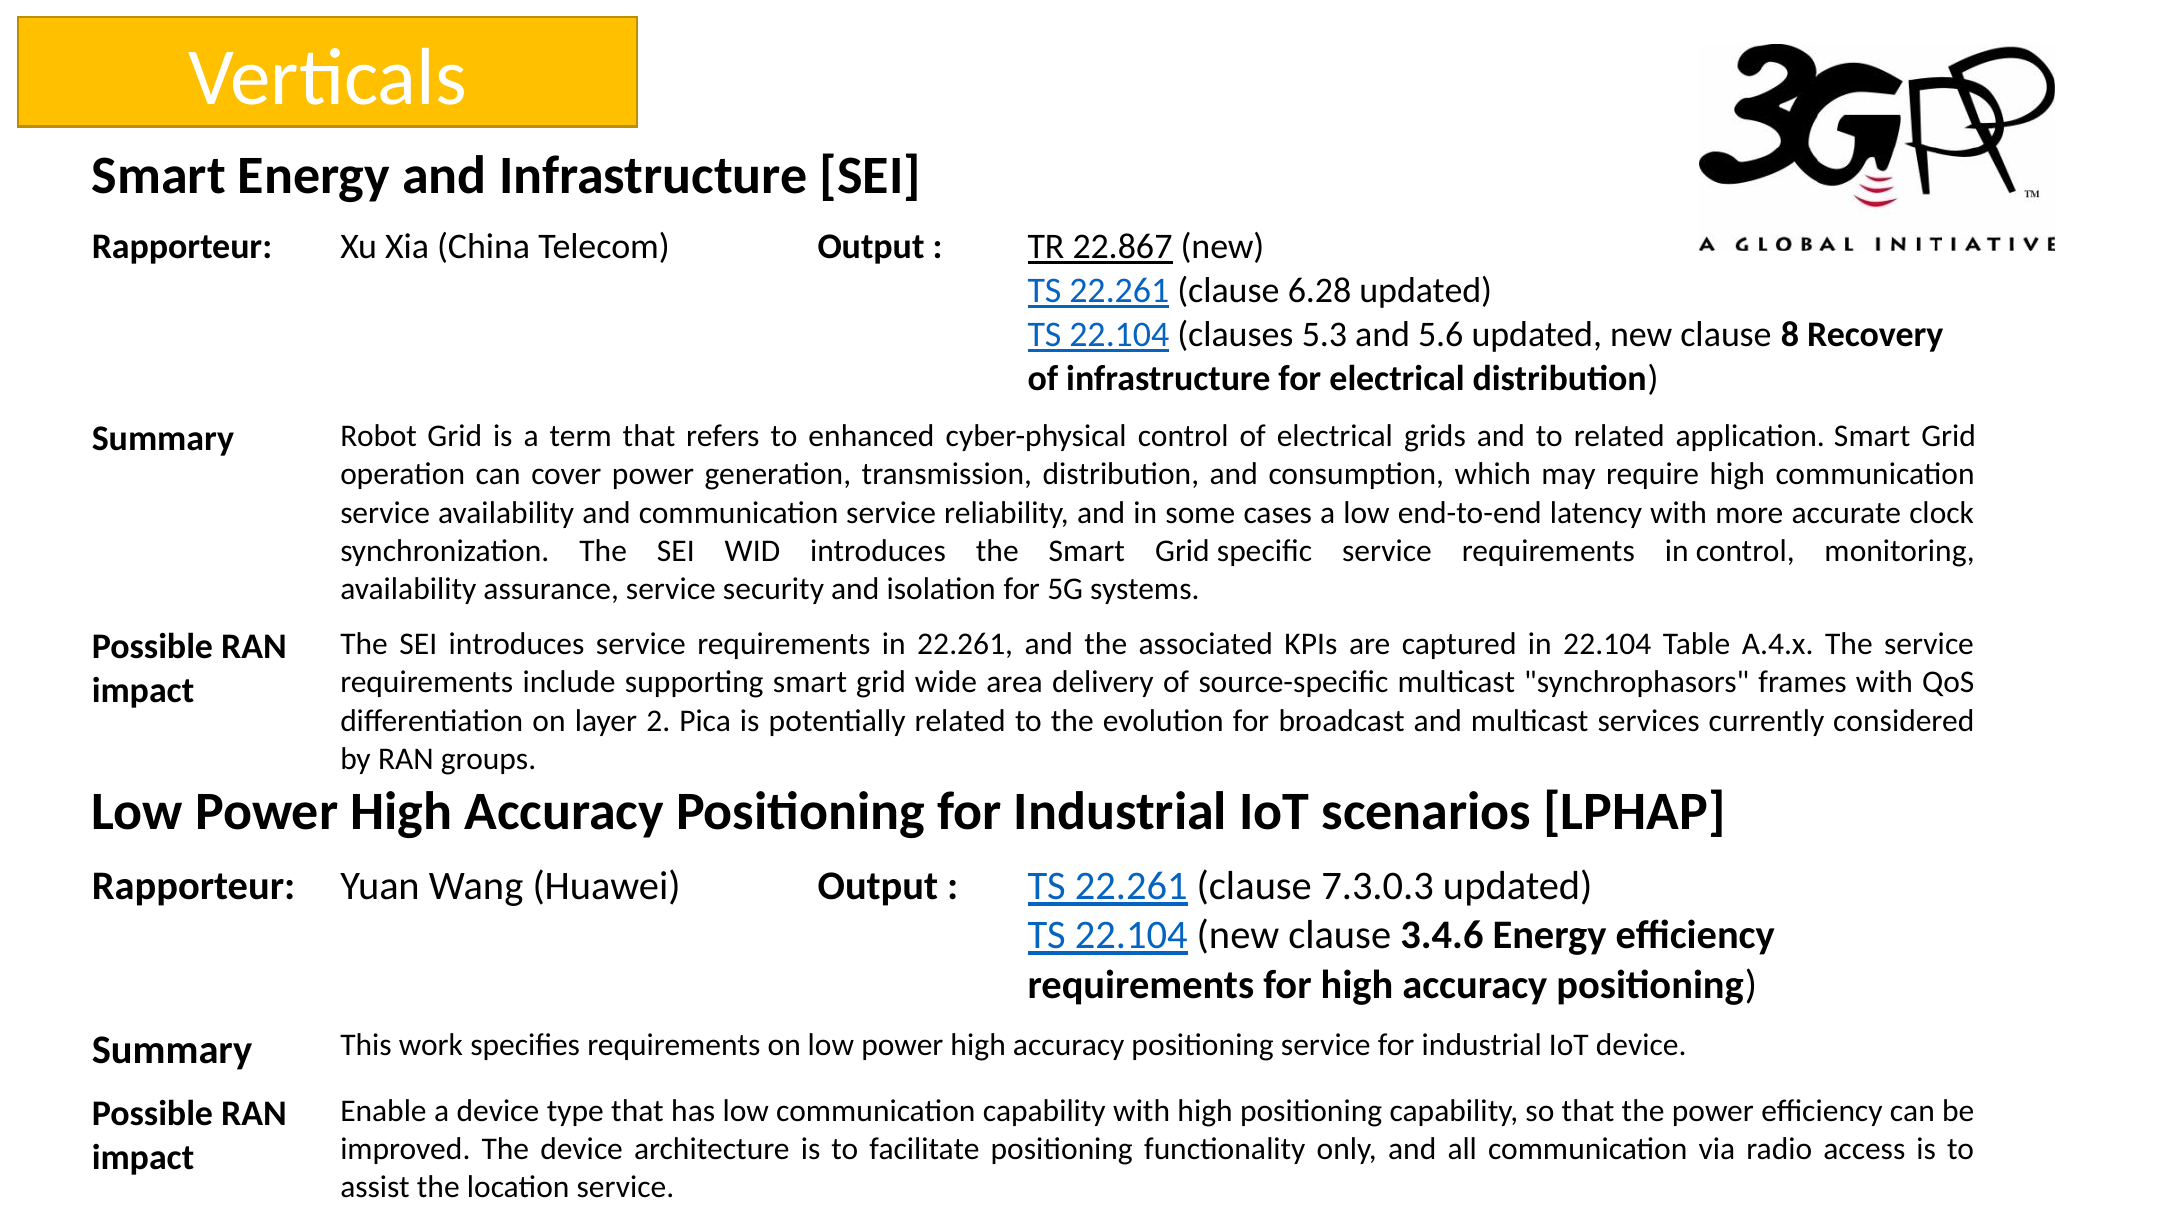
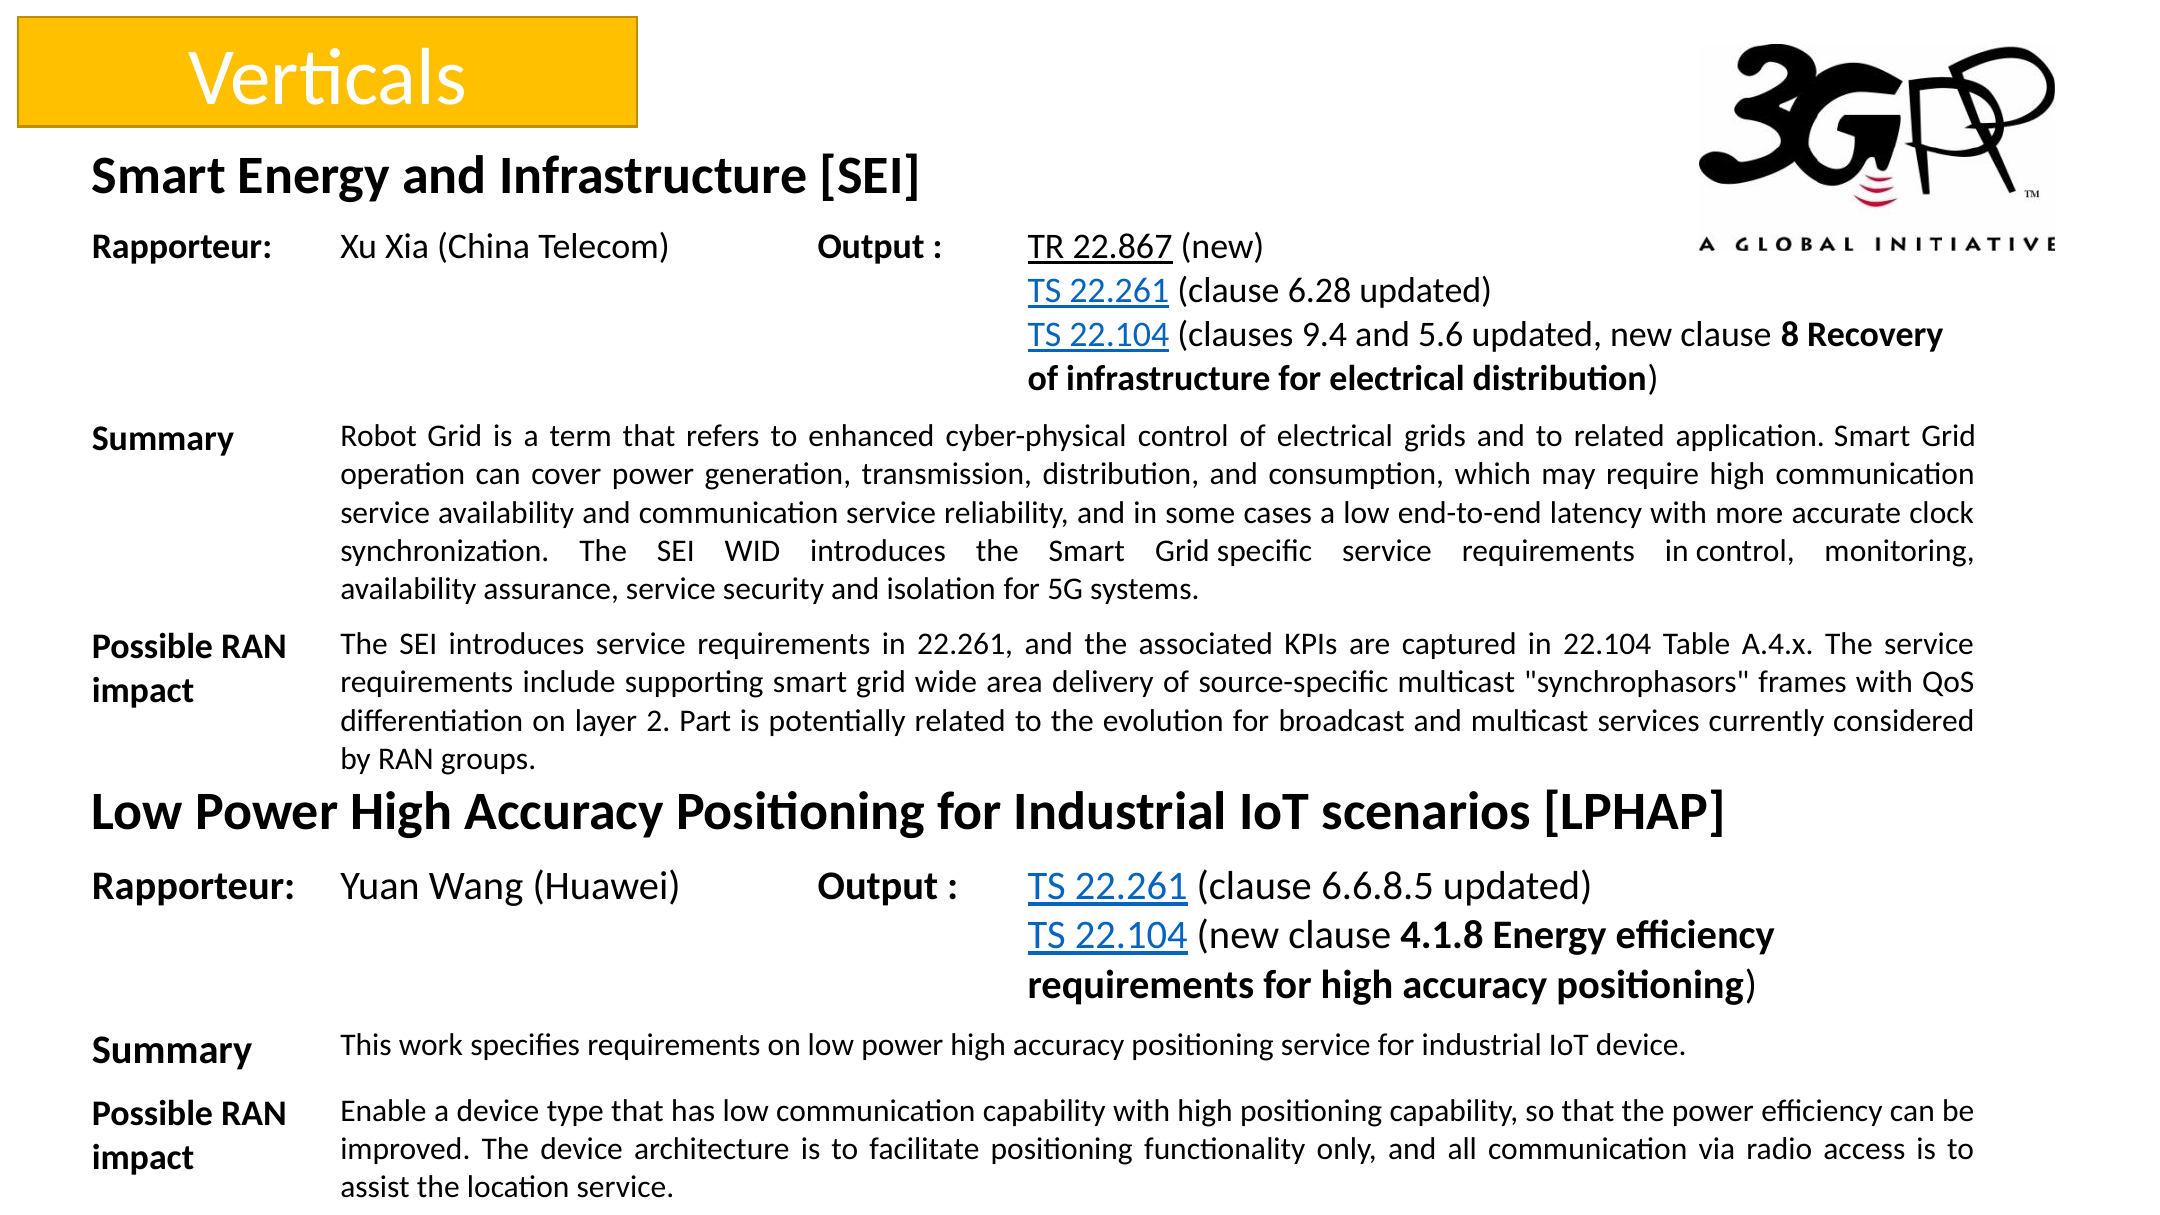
5.3: 5.3 -> 9.4
Pica: Pica -> Part
7.3.0.3: 7.3.0.3 -> 6.6.8.5
3.4.6: 3.4.6 -> 4.1.8
